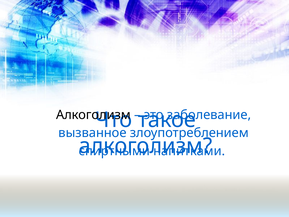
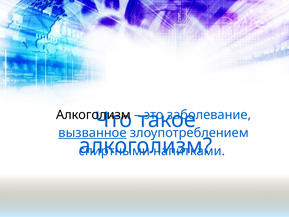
вызванное underline: none -> present
